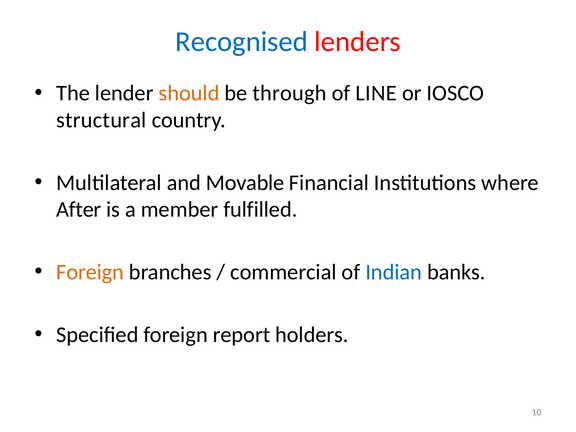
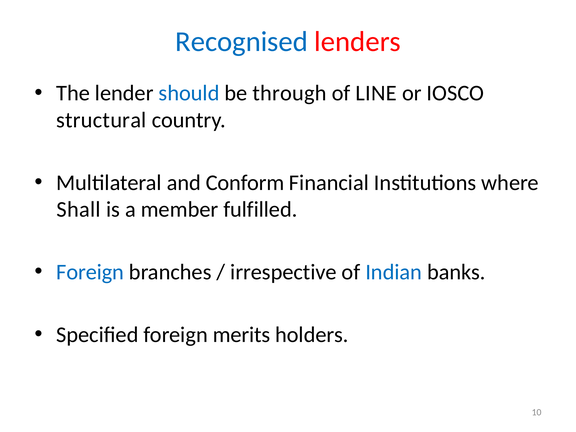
should colour: orange -> blue
Movable: Movable -> Conform
After: After -> Shall
Foreign at (90, 272) colour: orange -> blue
commercial: commercial -> irrespective
report: report -> merits
